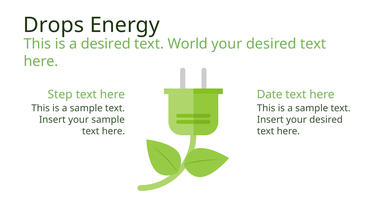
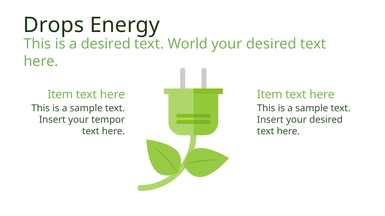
Step at (60, 95): Step -> Item
Date at (270, 95): Date -> Item
your sample: sample -> tempor
